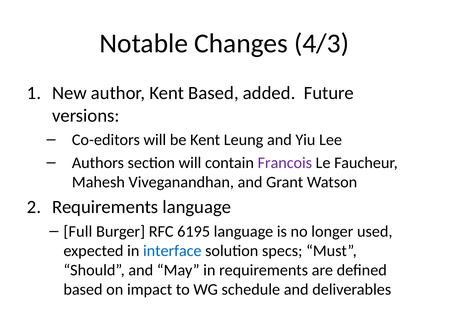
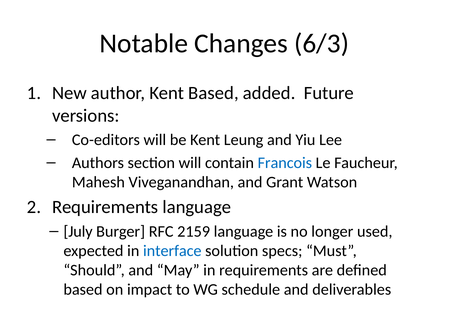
4/3: 4/3 -> 6/3
Francois colour: purple -> blue
Full: Full -> July
6195: 6195 -> 2159
